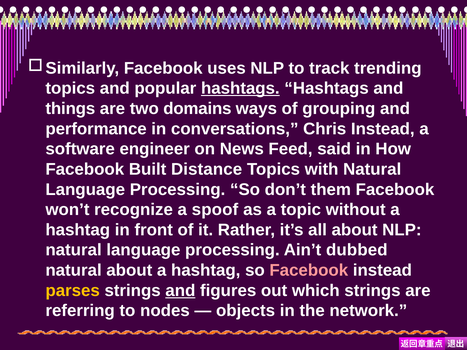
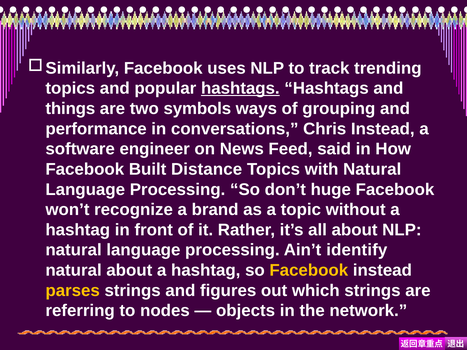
domains: domains -> symbols
them: them -> huge
spoof: spoof -> brand
dubbed: dubbed -> identify
Facebook at (309, 270) colour: pink -> yellow
and at (180, 291) underline: present -> none
